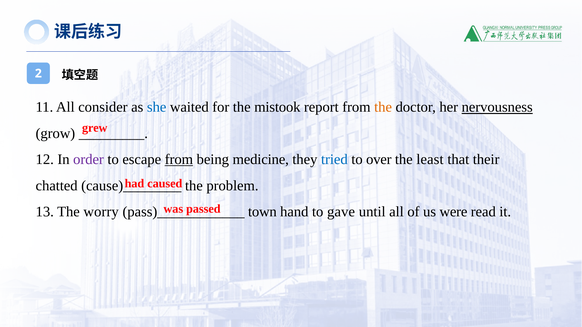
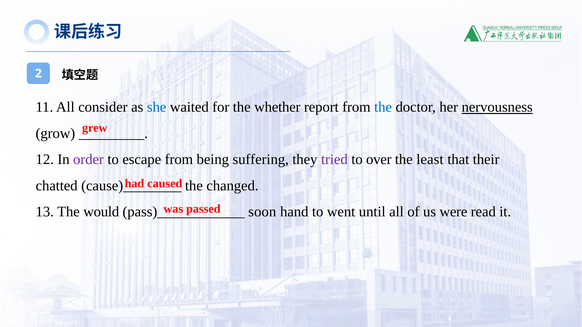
mistook: mistook -> whether
the at (383, 107) colour: orange -> blue
from at (179, 160) underline: present -> none
medicine: medicine -> suffering
tried colour: blue -> purple
problem: problem -> changed
worry: worry -> would
town: town -> soon
gave: gave -> went
